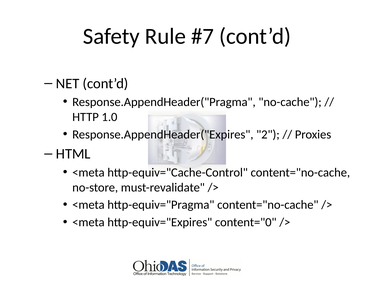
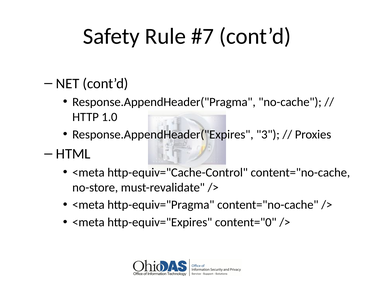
2: 2 -> 3
